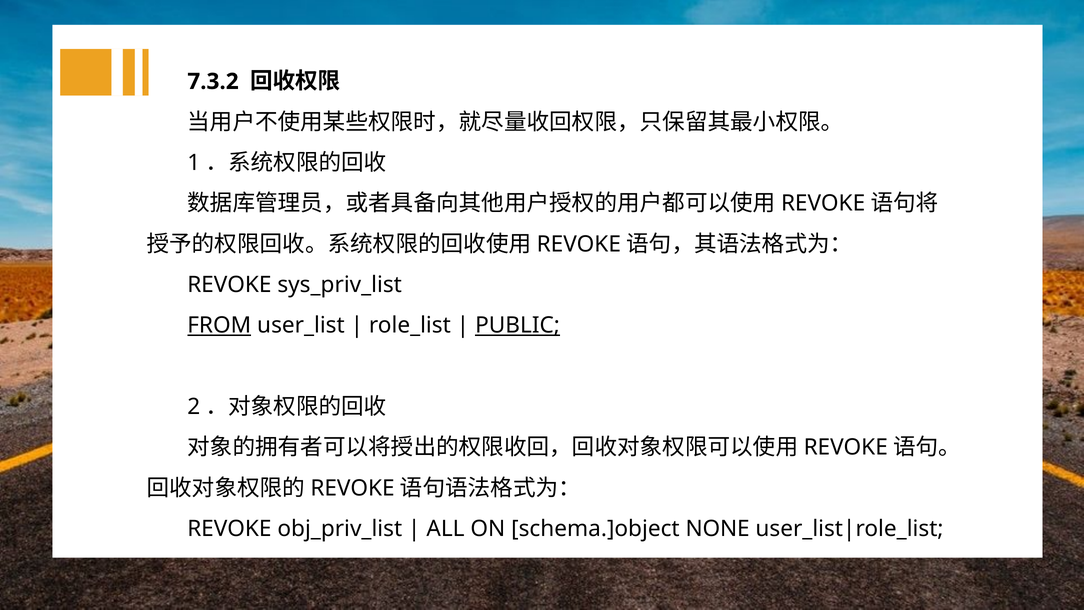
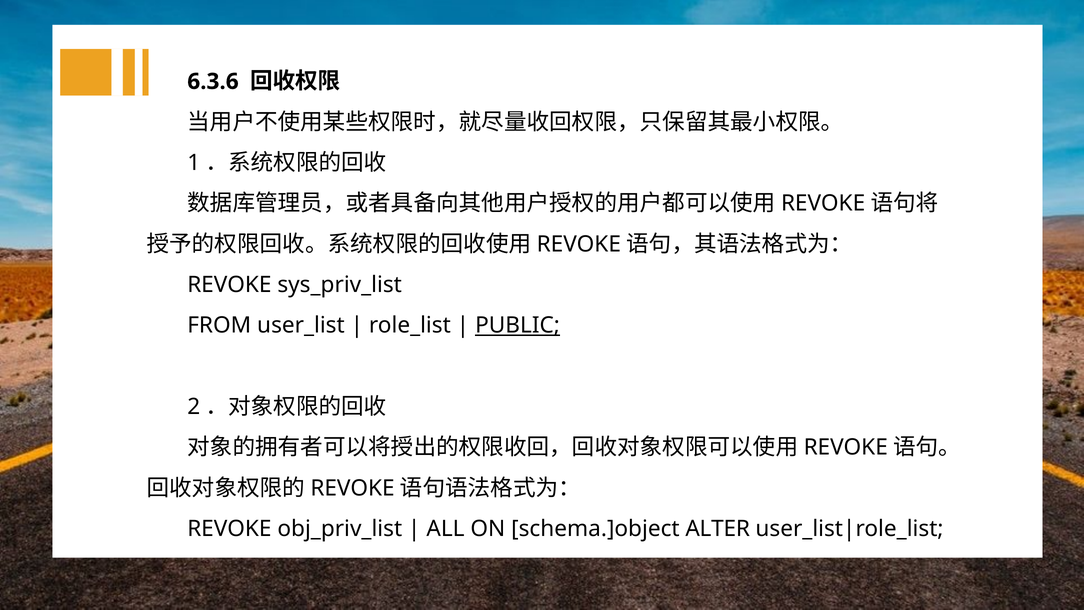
7.3.2: 7.3.2 -> 6.3.6
FROM underline: present -> none
NONE: NONE -> ALTER
